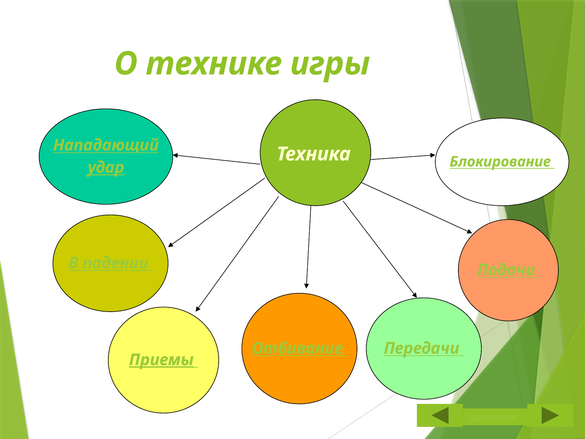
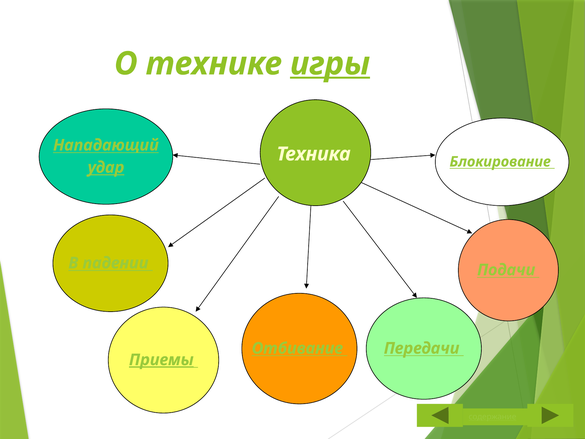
игры underline: none -> present
